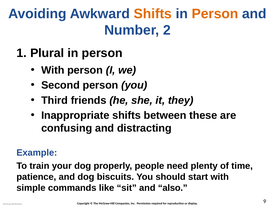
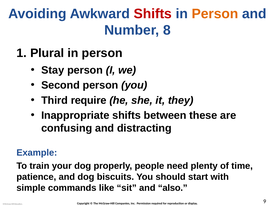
Shifts at (153, 14) colour: orange -> red
2: 2 -> 8
With at (53, 70): With -> Stay
friends: friends -> require
